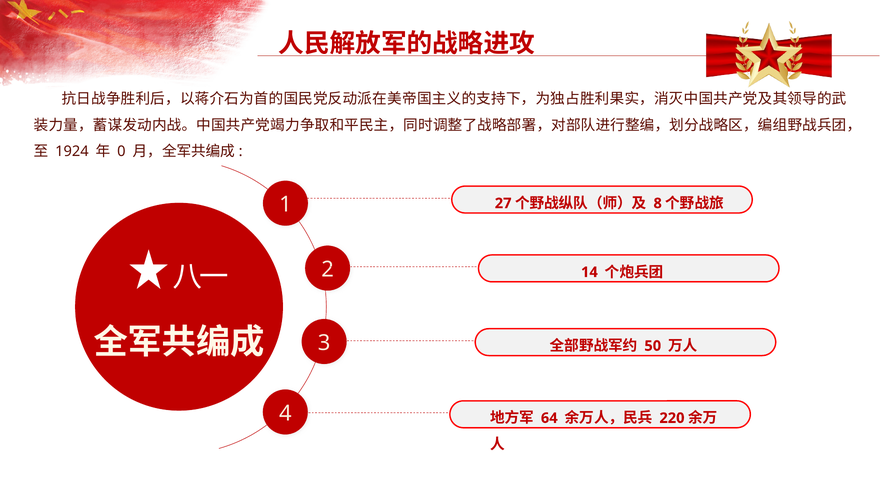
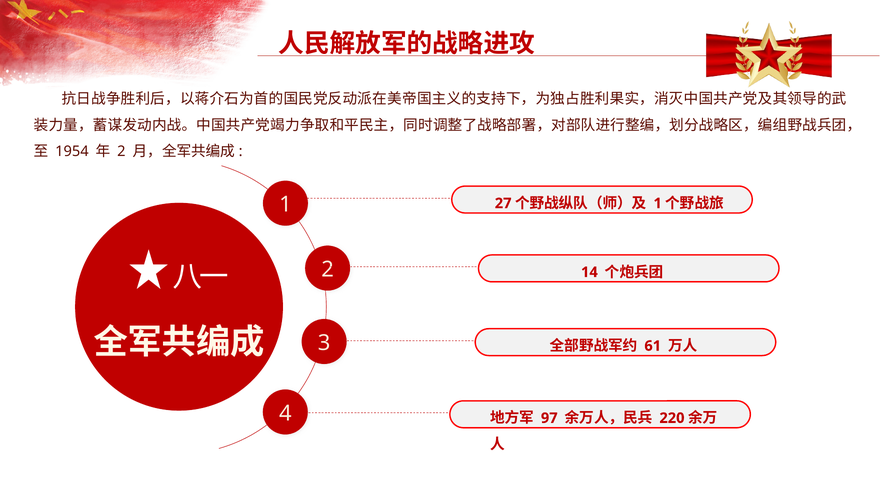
1924: 1924 -> 1954
0 at (121, 152): 0 -> 2
8 at (658, 203): 8 -> 1
50: 50 -> 61
64: 64 -> 97
